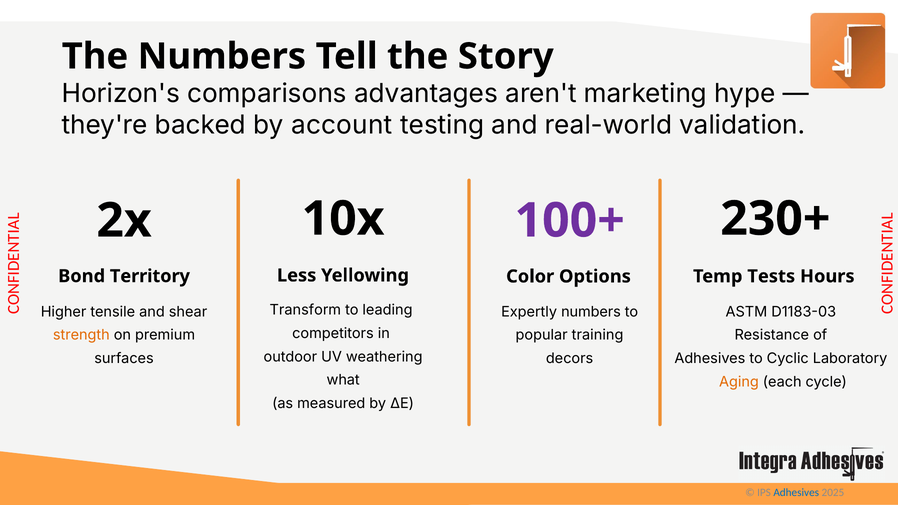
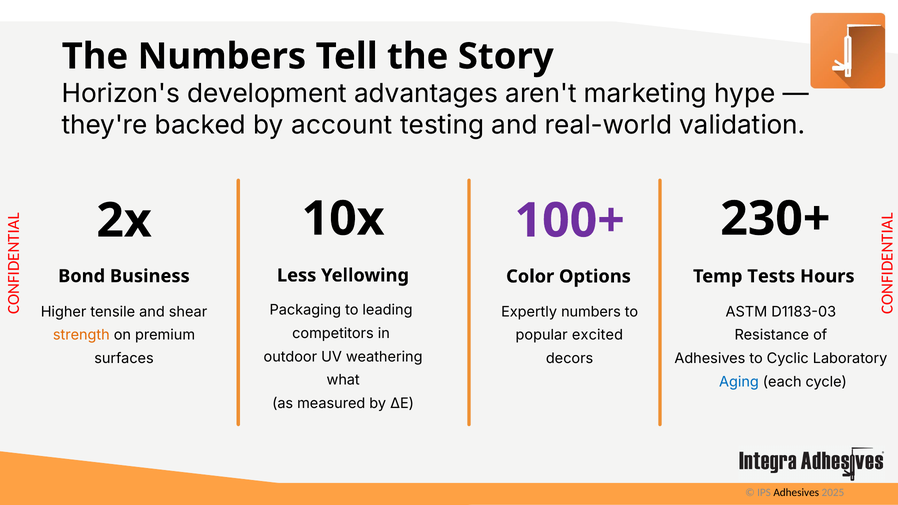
comparisons: comparisons -> development
Territory: Territory -> Business
Transform: Transform -> Packaging
training: training -> excited
Aging colour: orange -> blue
Adhesives at (796, 492) colour: blue -> black
